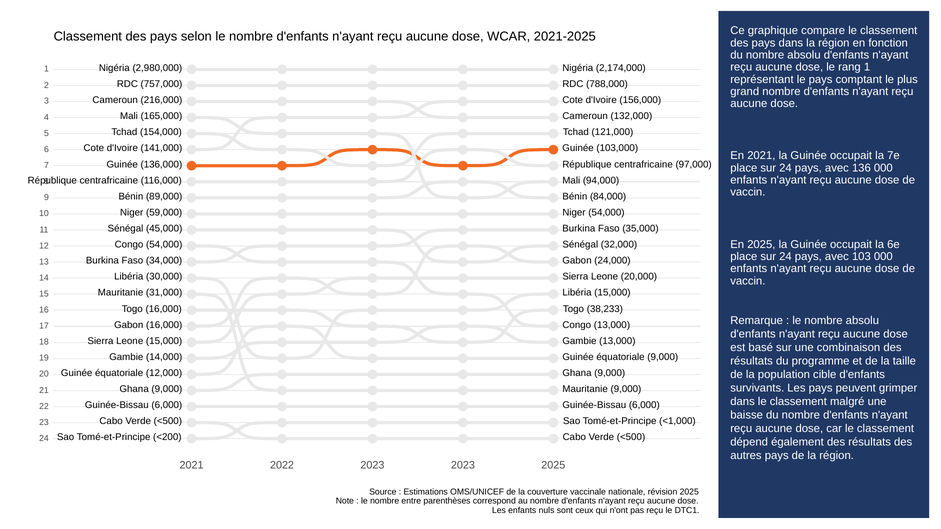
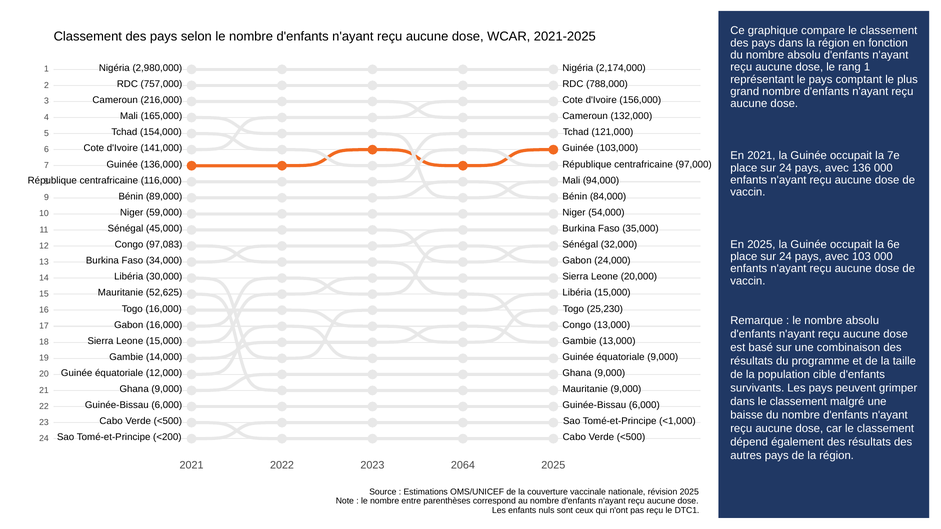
Congo 54,000: 54,000 -> 97,083
31,000: 31,000 -> 52,625
38,233: 38,233 -> 25,230
2023 2023: 2023 -> 2064
